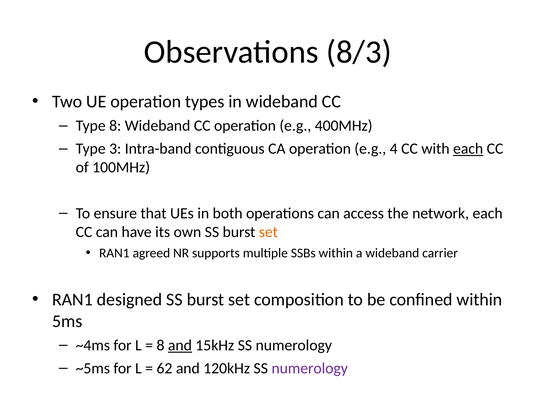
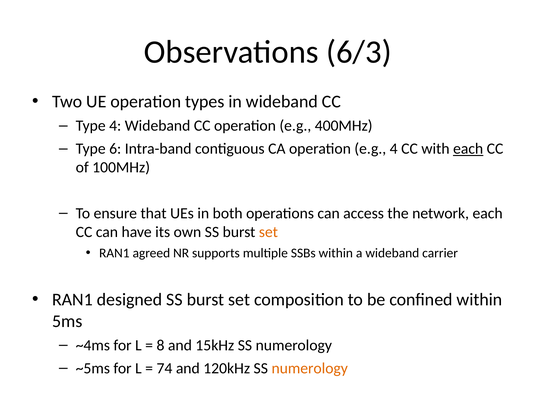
8/3: 8/3 -> 6/3
Type 8: 8 -> 4
3: 3 -> 6
and at (180, 345) underline: present -> none
62: 62 -> 74
numerology at (310, 368) colour: purple -> orange
